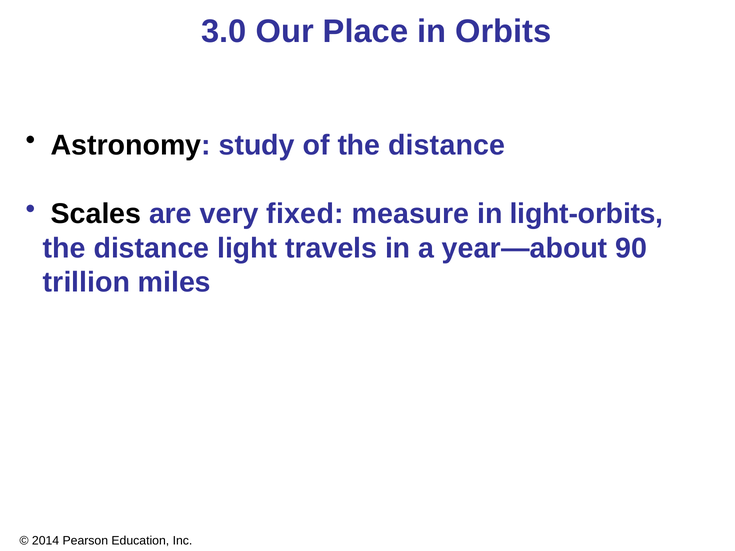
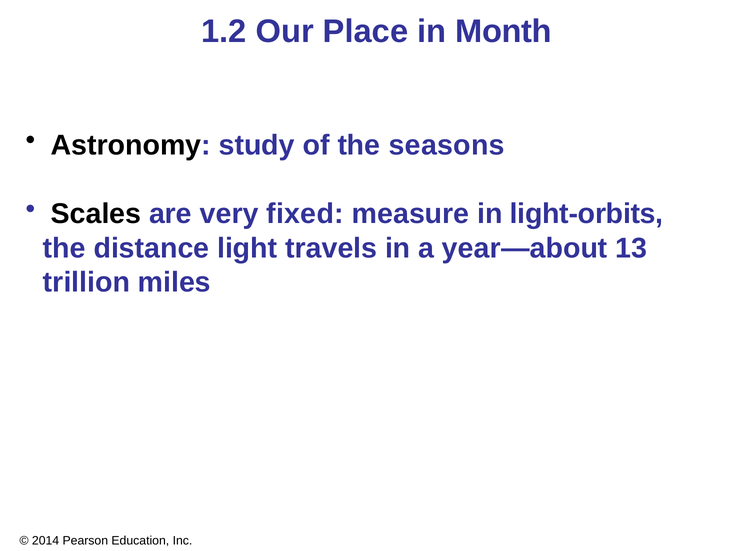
3.0: 3.0 -> 1.2
Orbits: Orbits -> Month
of the distance: distance -> seasons
90: 90 -> 13
